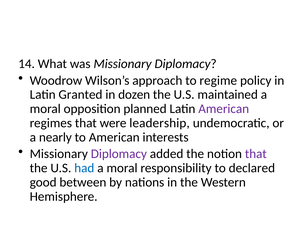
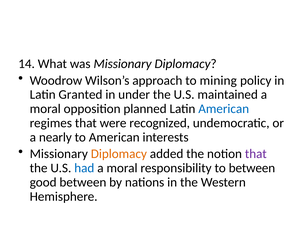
regime: regime -> mining
dozen: dozen -> under
American at (224, 109) colour: purple -> blue
leadership: leadership -> recognized
Diplomacy at (119, 154) colour: purple -> orange
to declared: declared -> between
